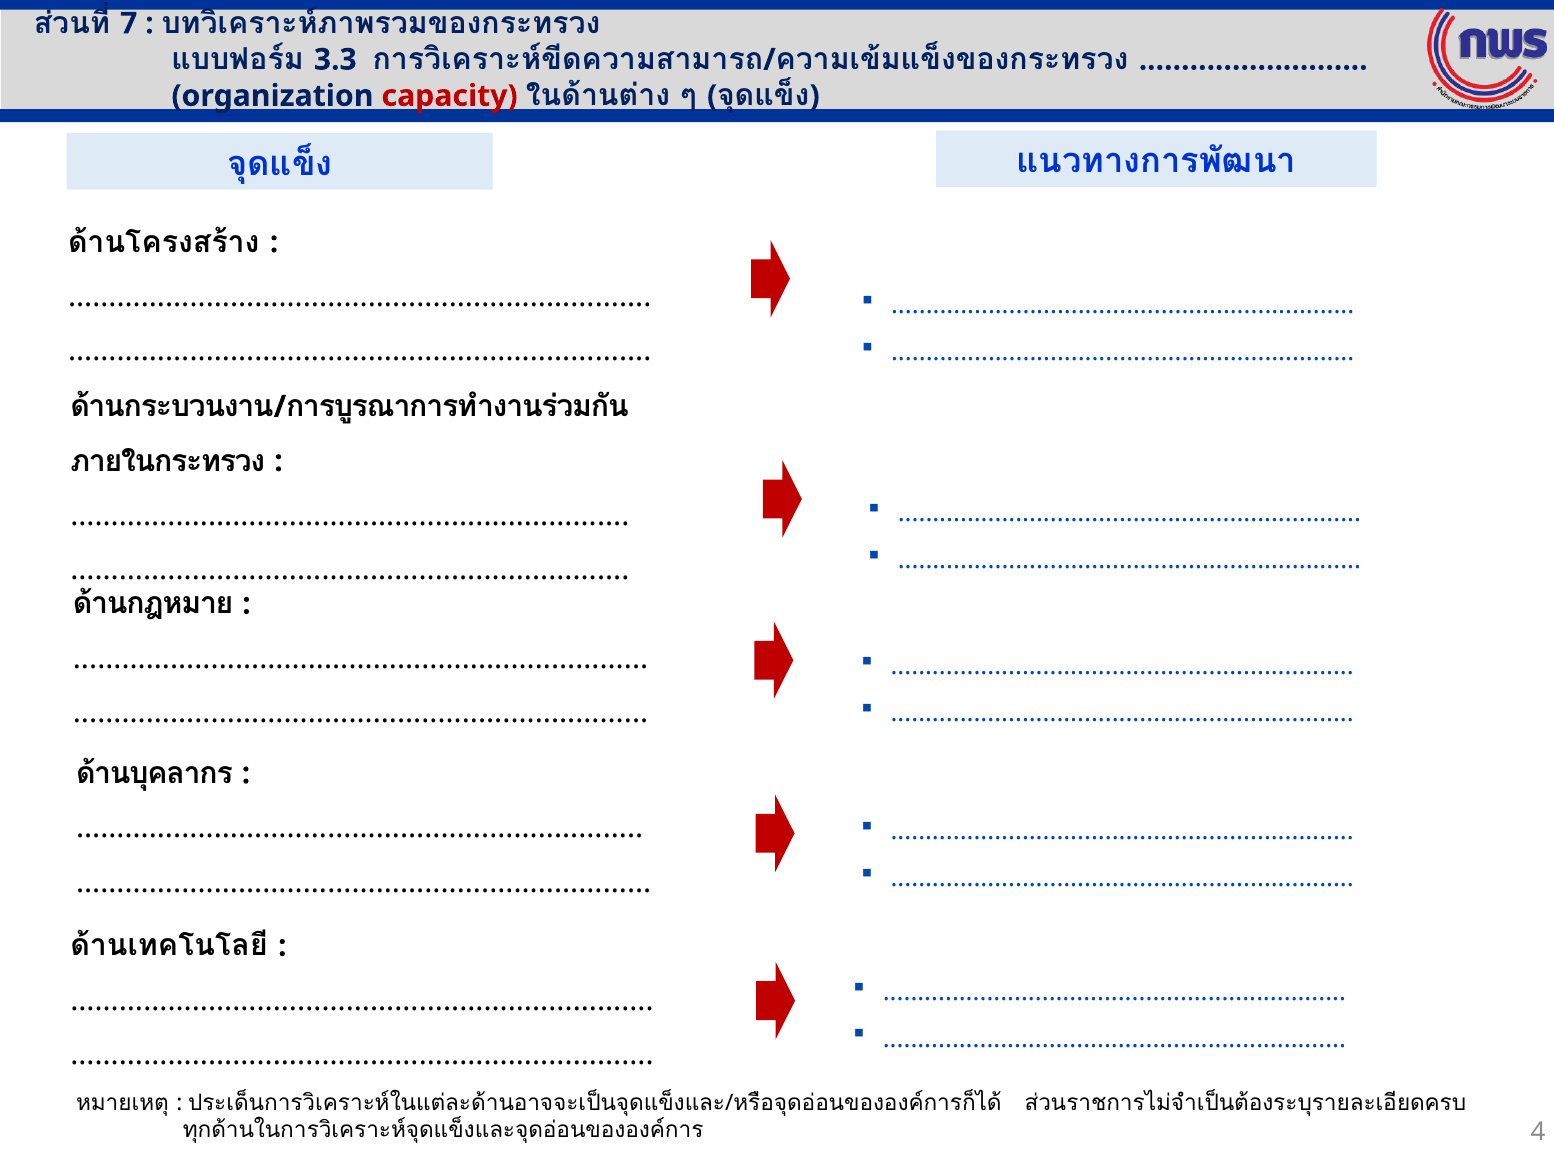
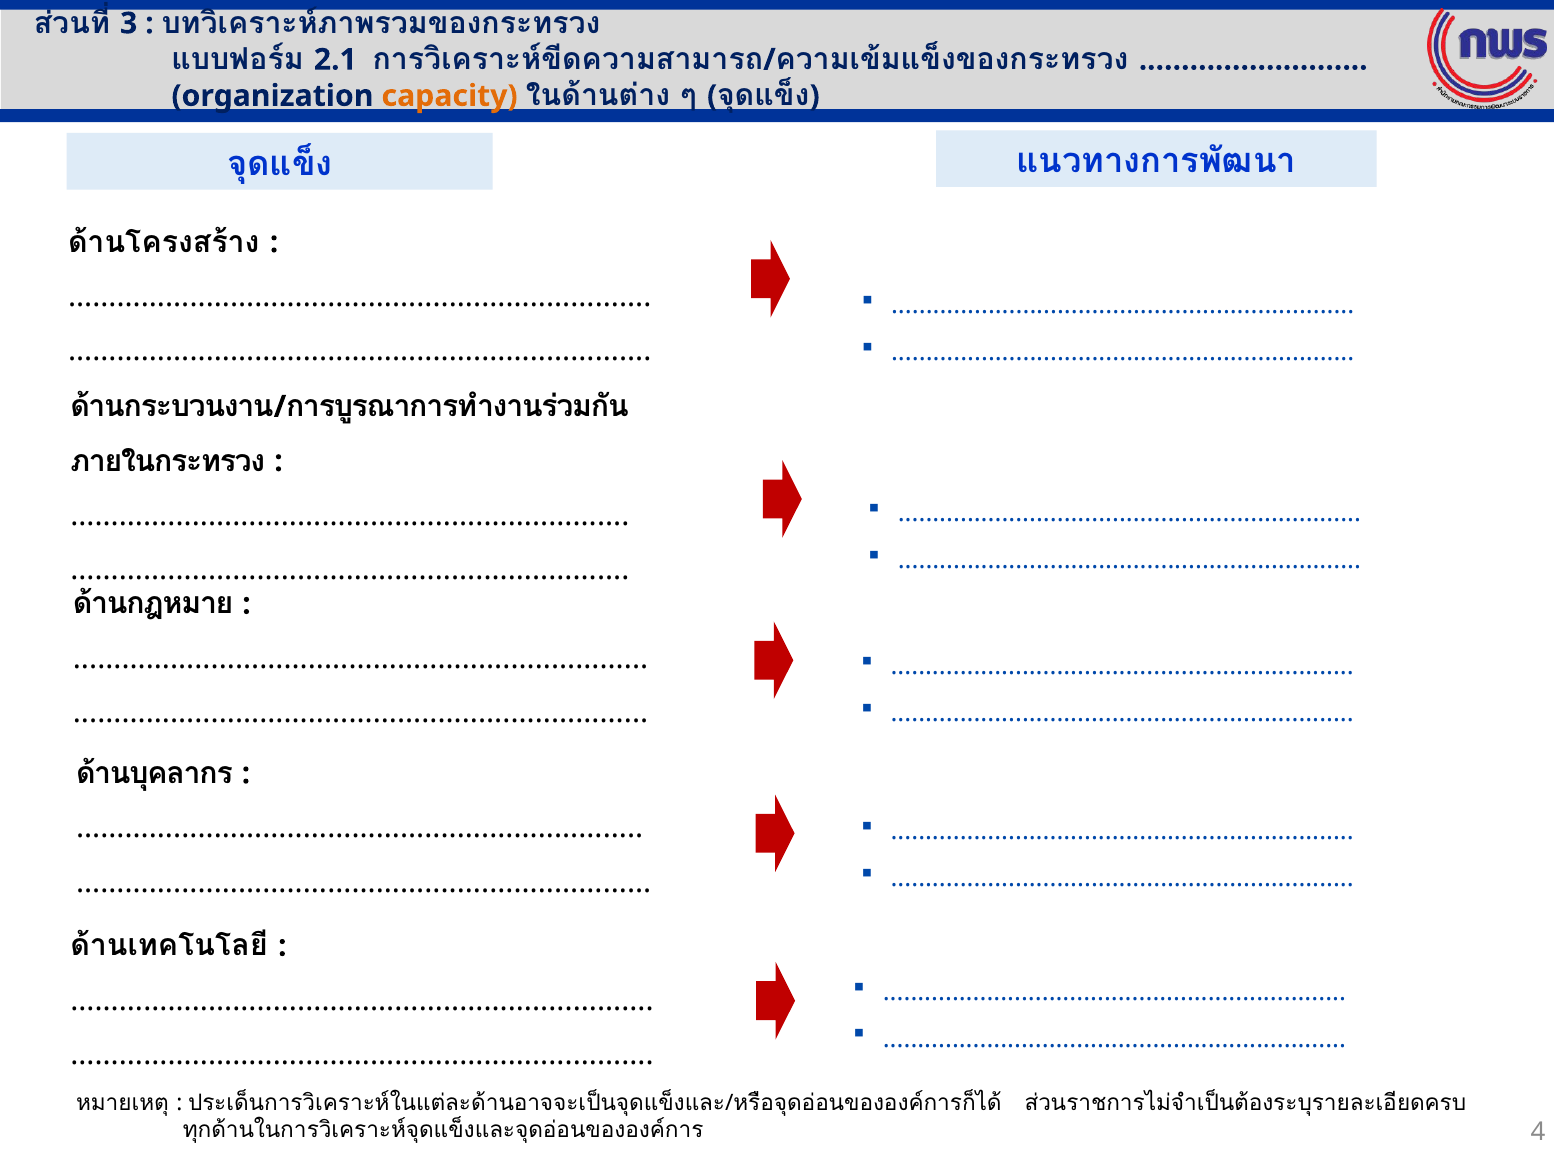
7: 7 -> 3
3.3: 3.3 -> 2.1
capacity colour: red -> orange
